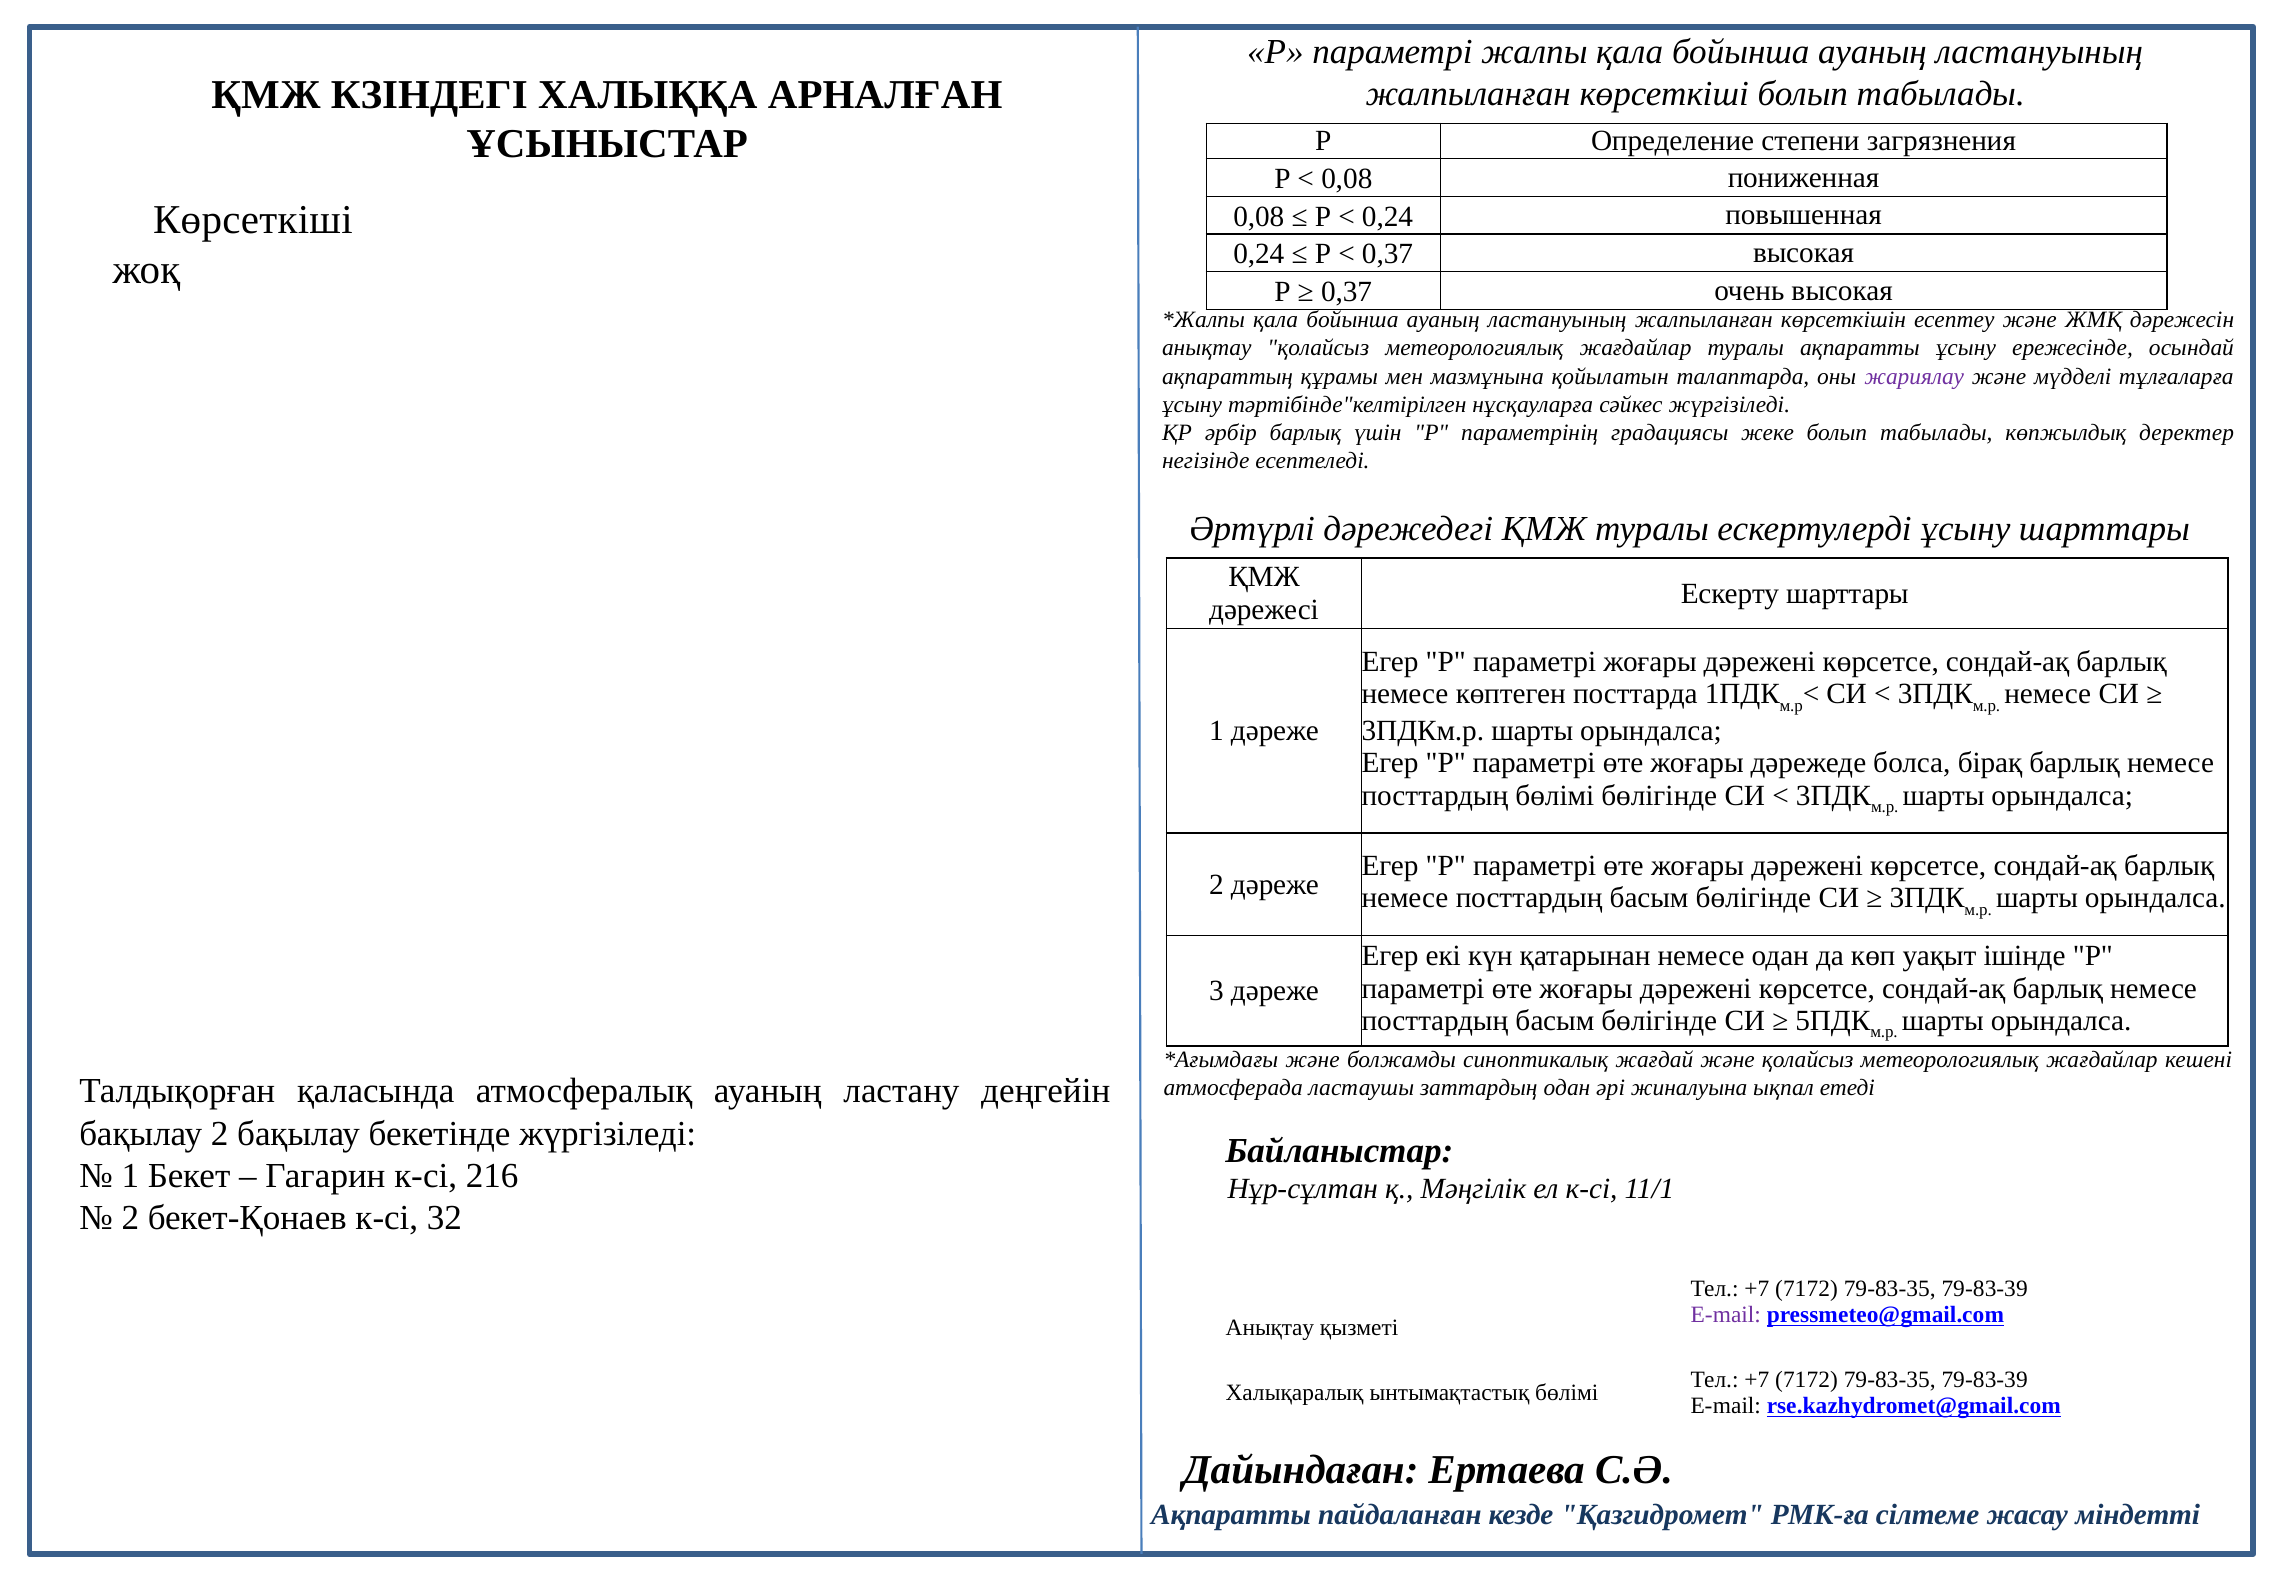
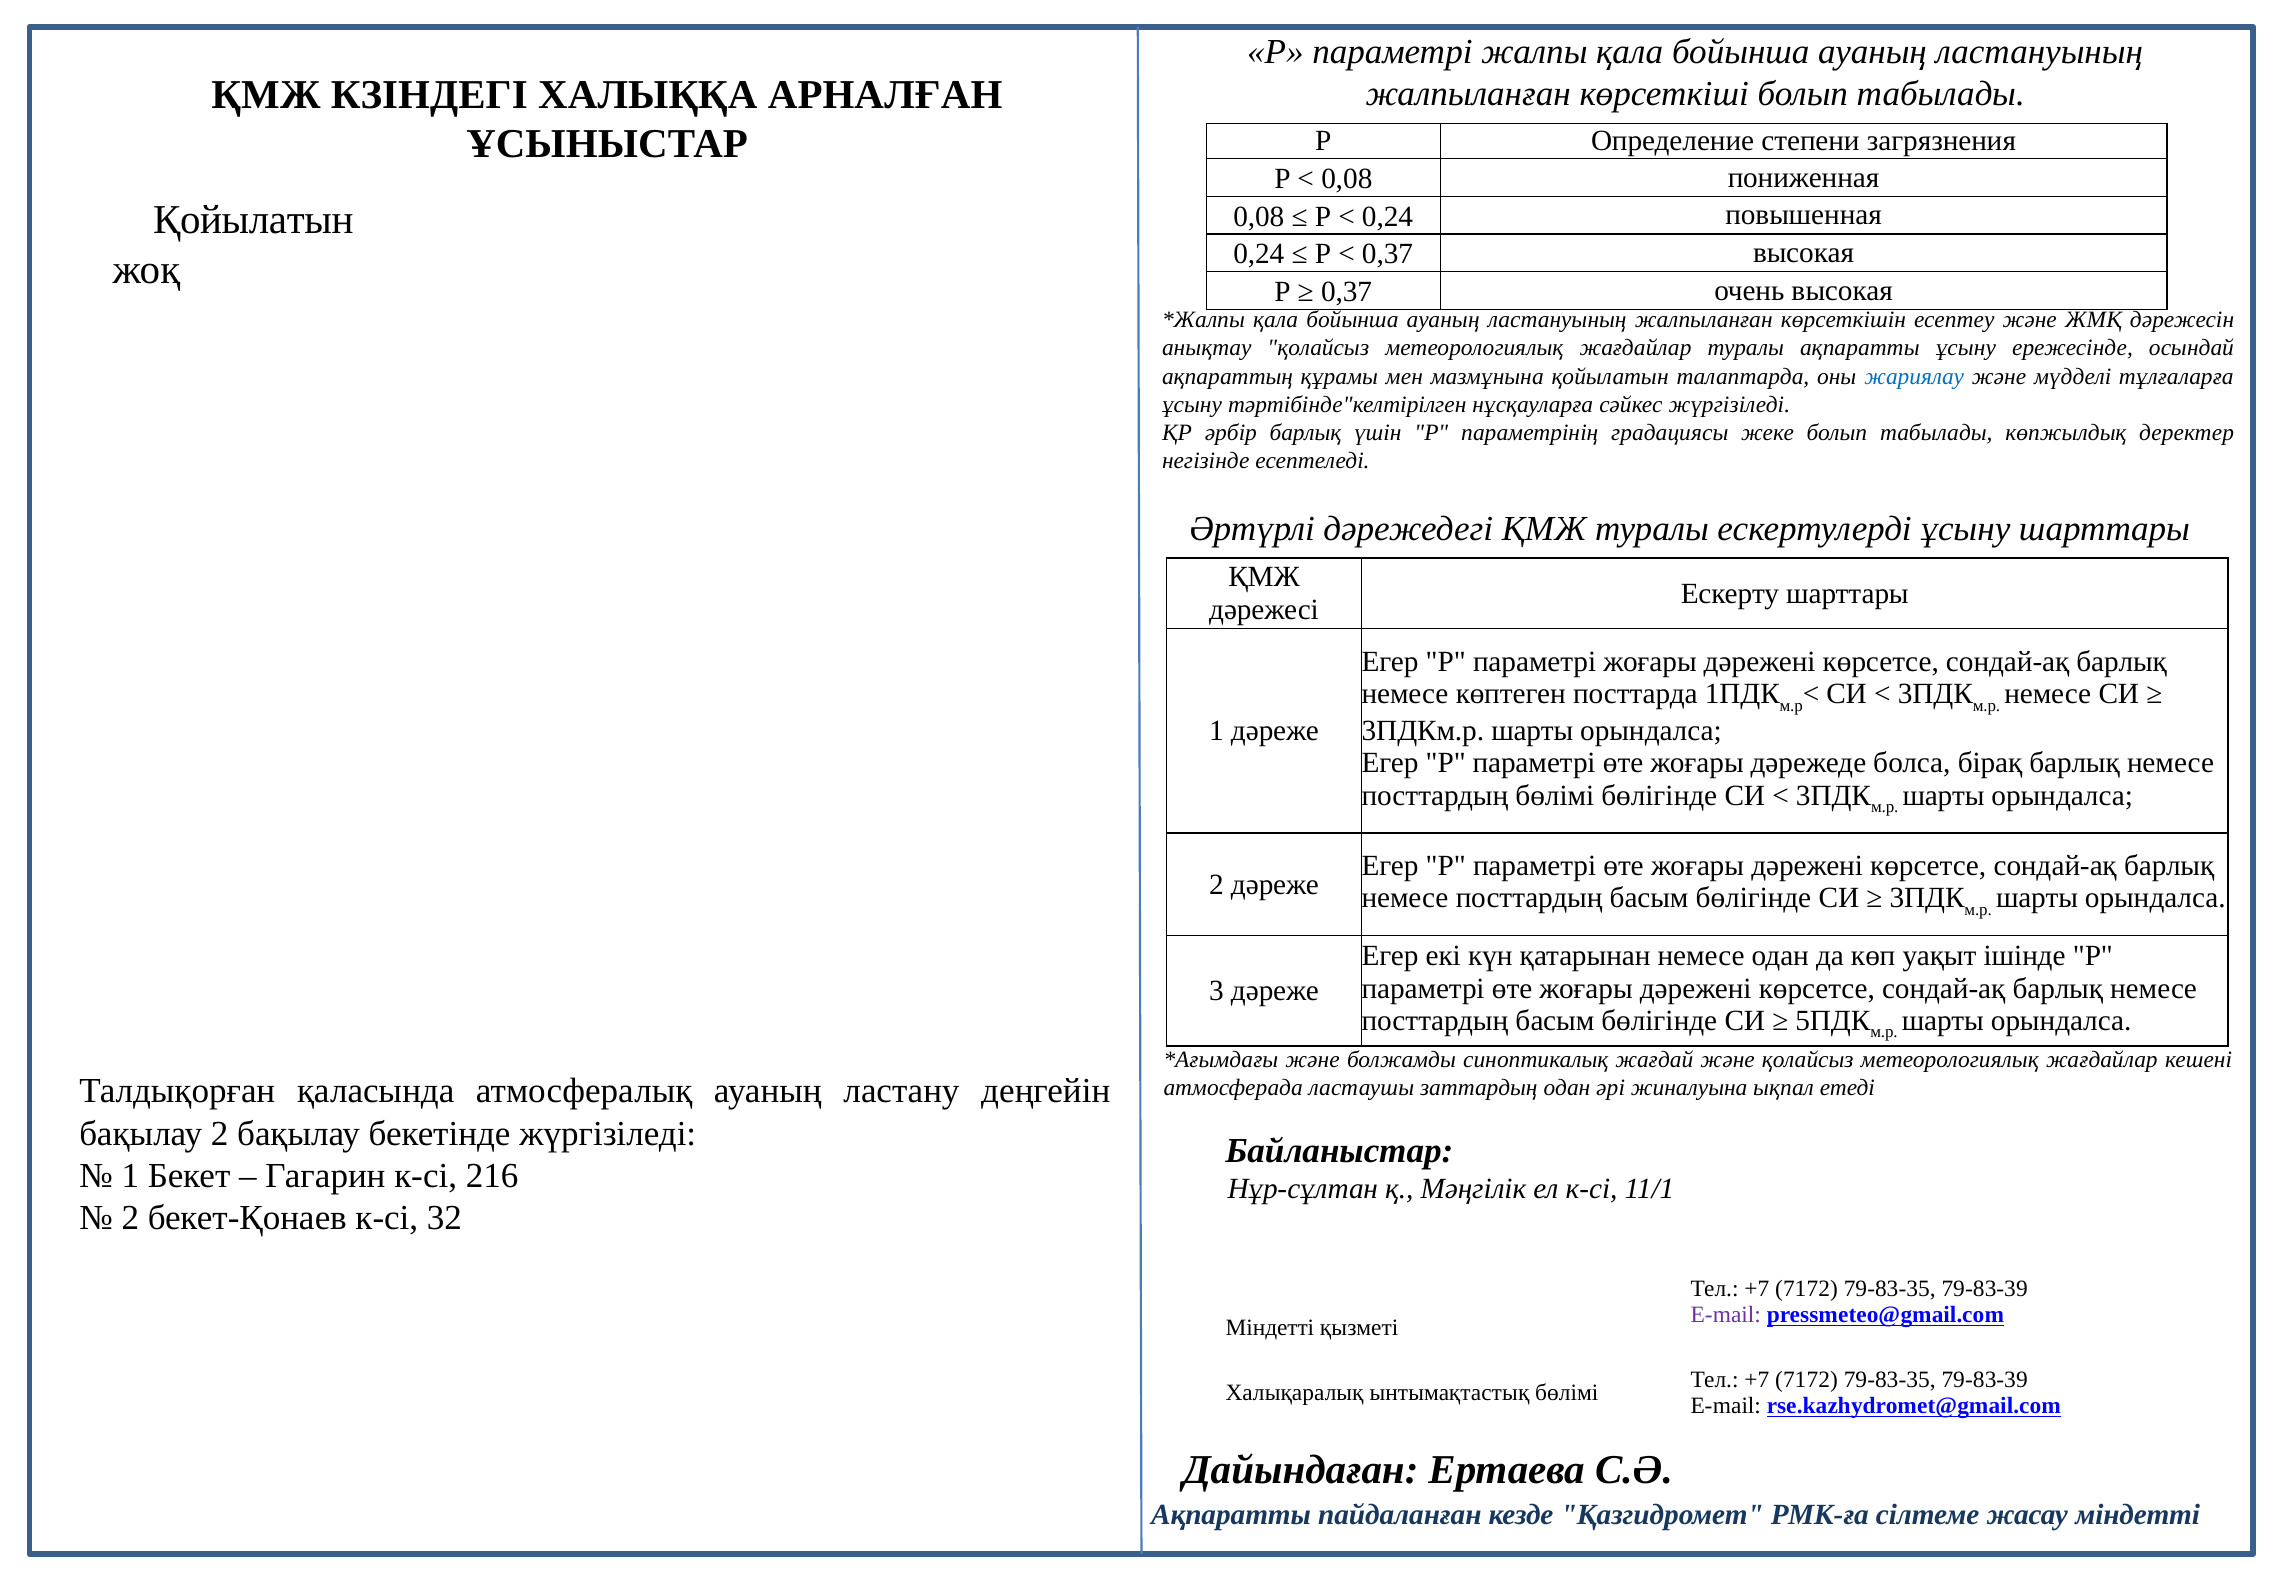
Көрсеткіші at (253, 220): Көрсеткіші -> Қойылатын
жариялау colour: purple -> blue
Анықтау at (1270, 1328): Анықтау -> Міндетті
